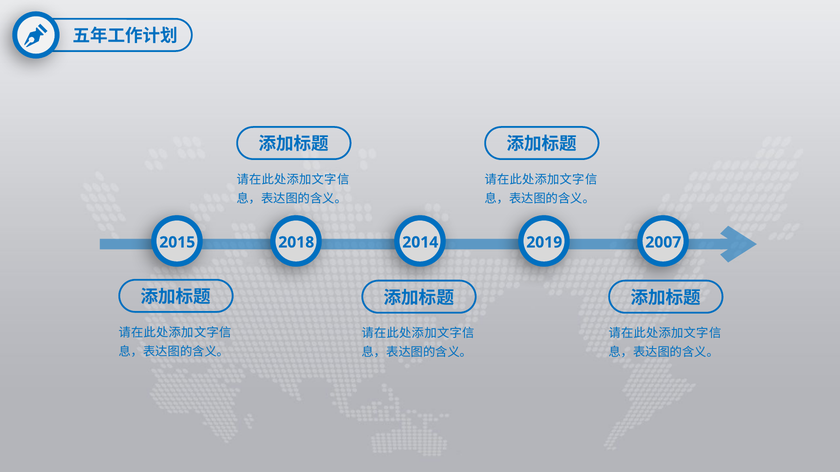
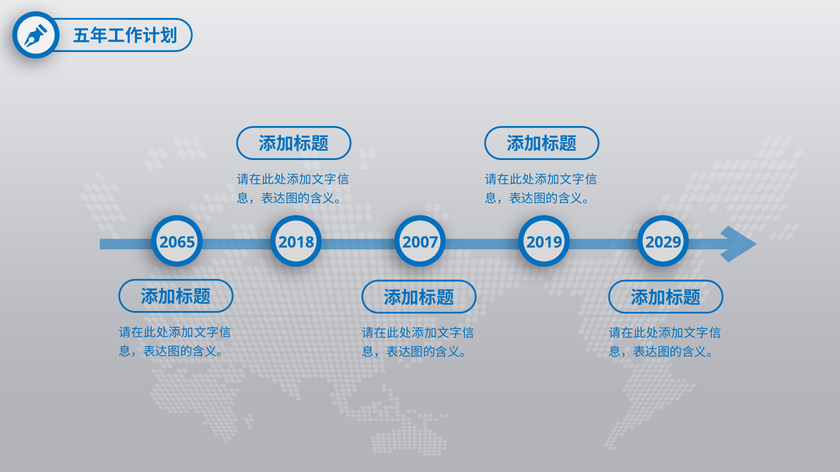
2015: 2015 -> 2065
2014: 2014 -> 2007
2007: 2007 -> 2029
